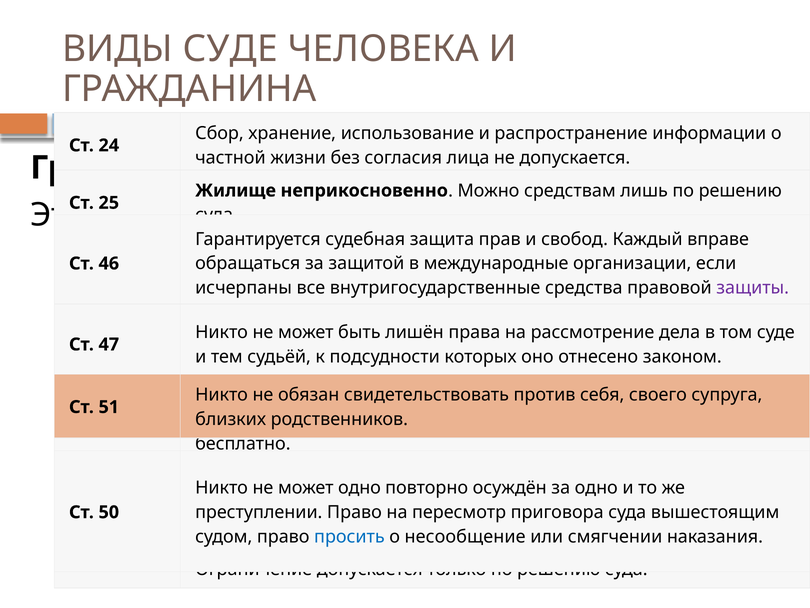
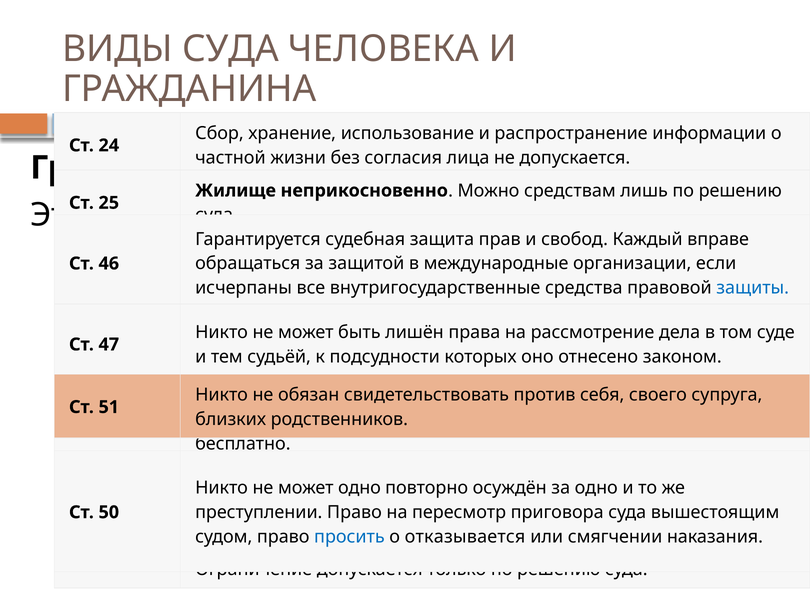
ВИДЫ СУДЕ: СУДЕ -> СУДА
защиты colour: purple -> blue
несообщение: несообщение -> отказывается
